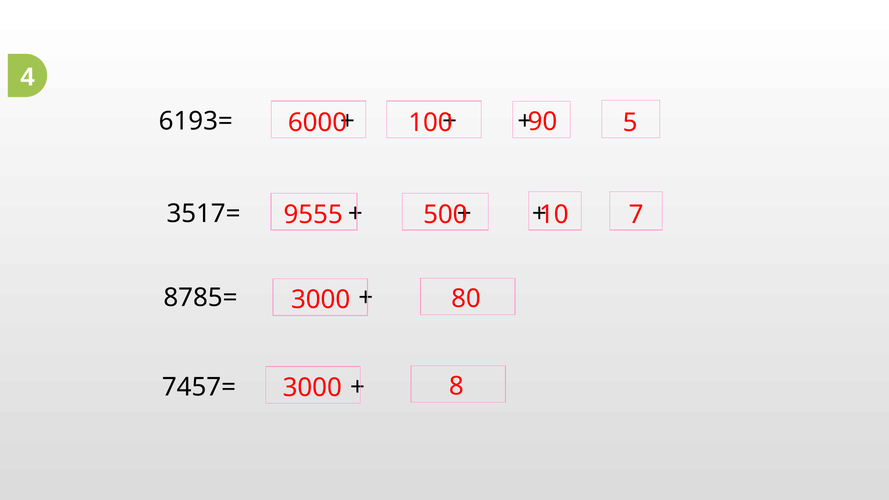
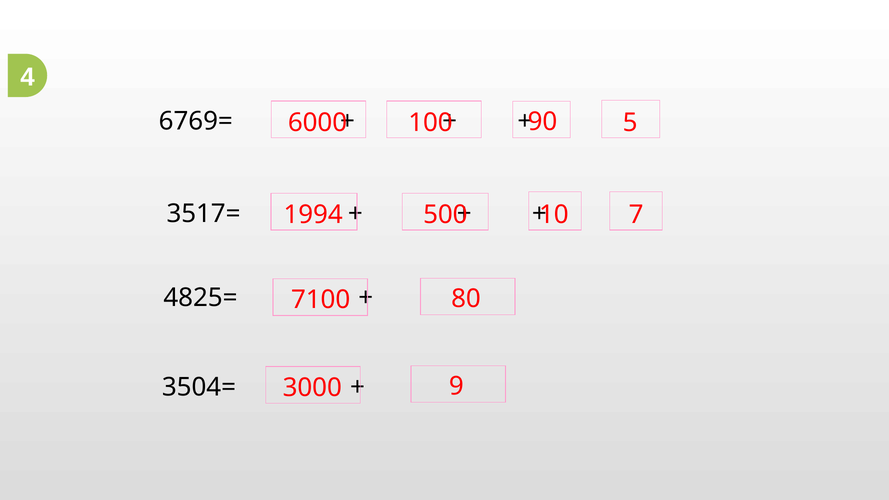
6193=: 6193= -> 6769=
9555: 9555 -> 1994
8785=: 8785= -> 4825=
3000 at (321, 300): 3000 -> 7100
7457=: 7457= -> 3504=
8: 8 -> 9
